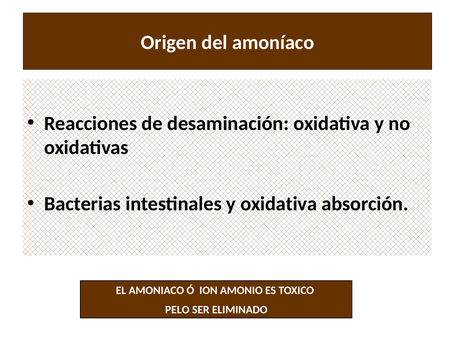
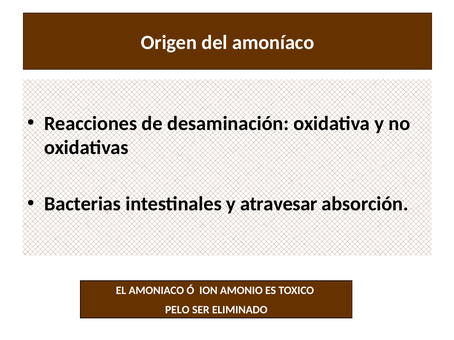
y oxidativa: oxidativa -> atravesar
